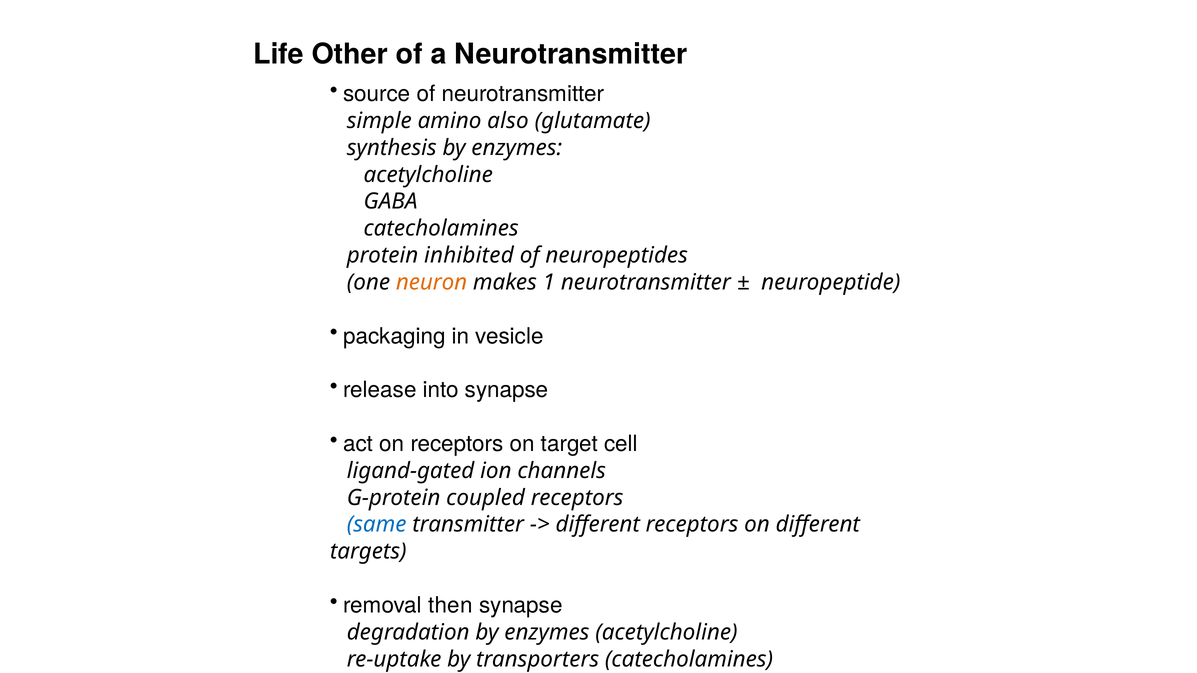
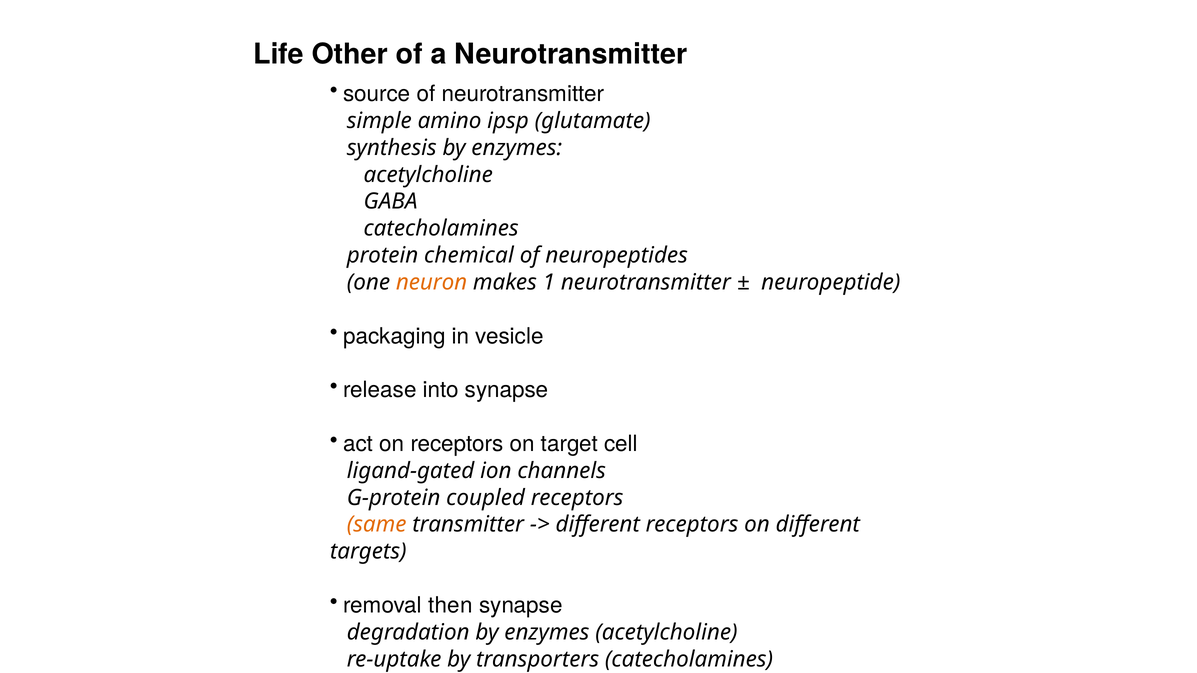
also: also -> ipsp
inhibited: inhibited -> chemical
same colour: blue -> orange
